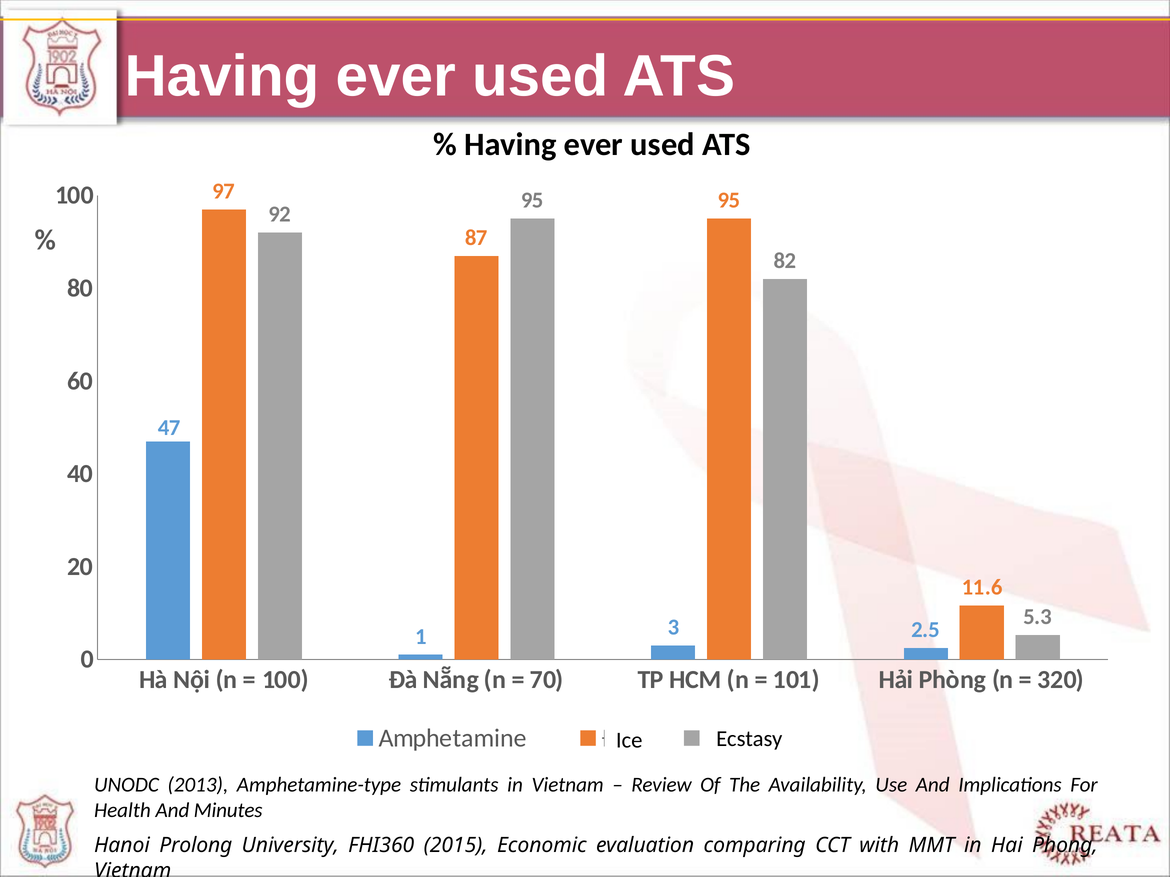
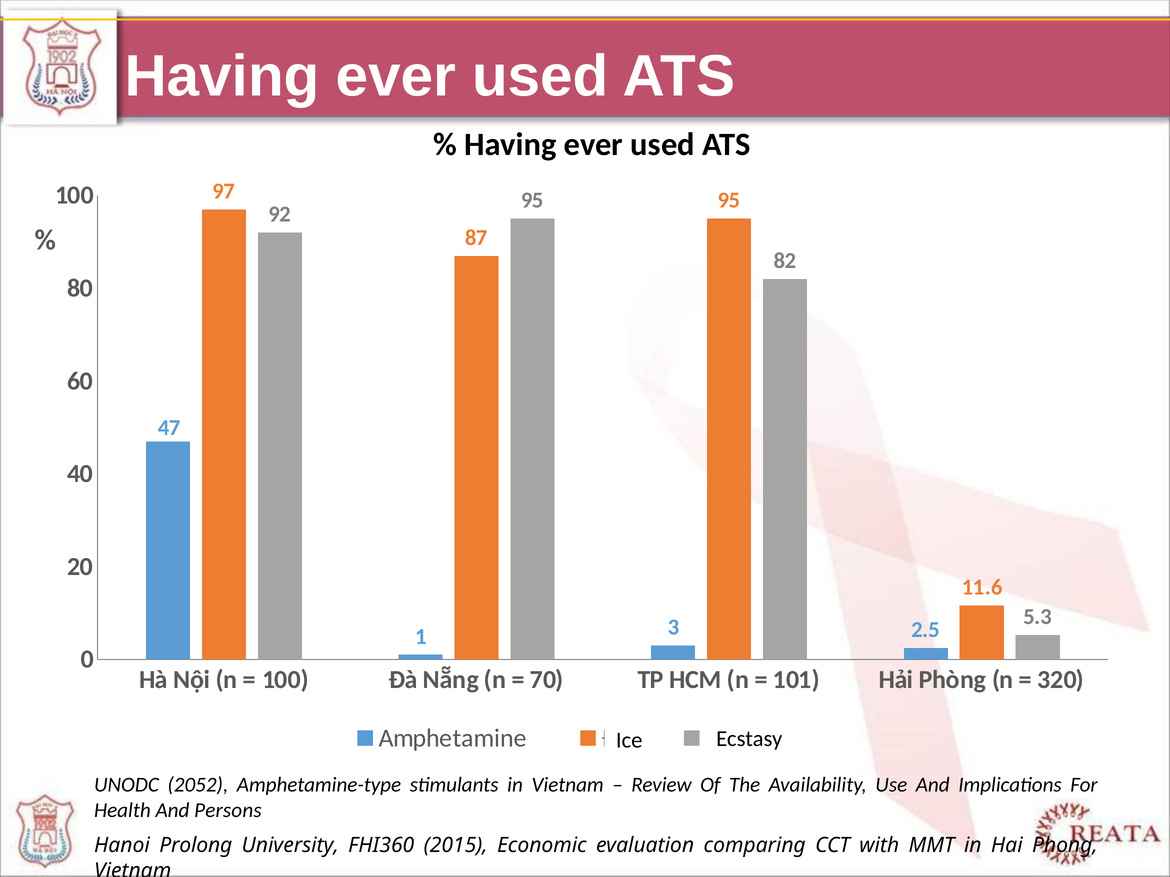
2013: 2013 -> 2052
Minutes: Minutes -> Persons
